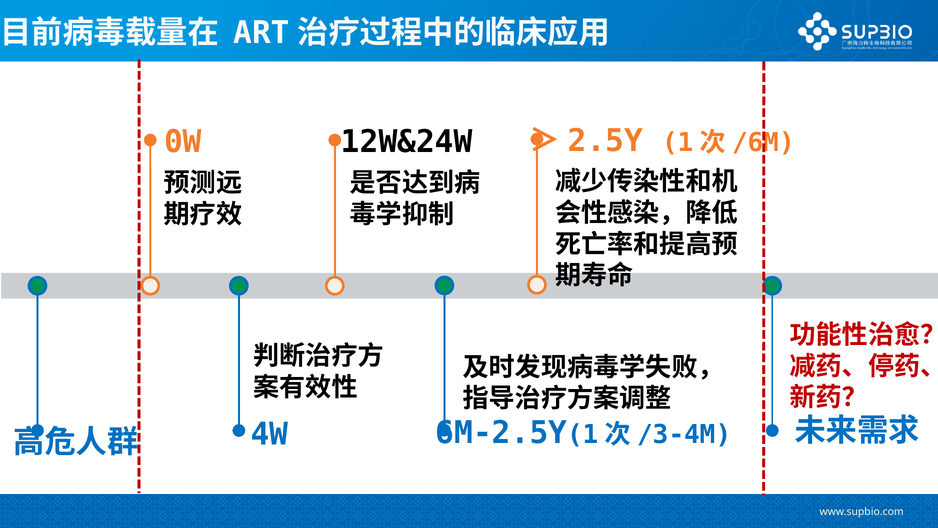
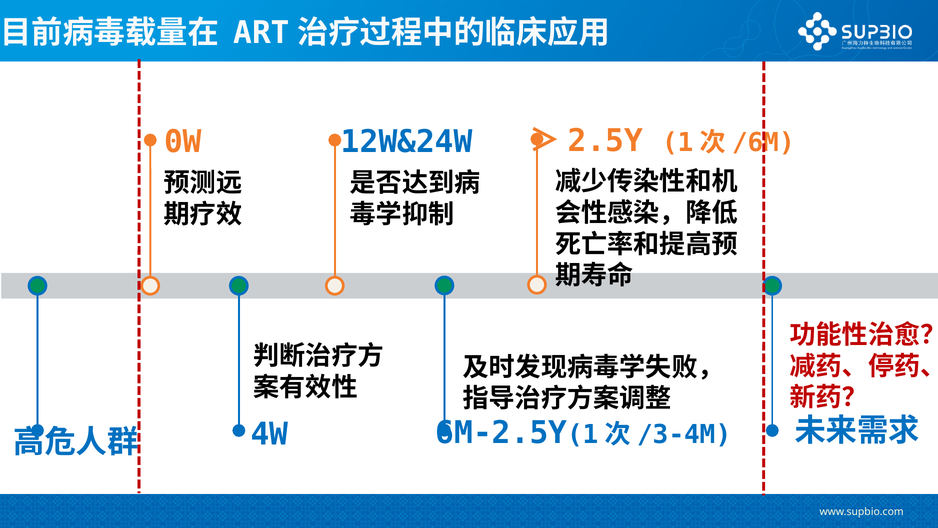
12W&24W colour: black -> blue
